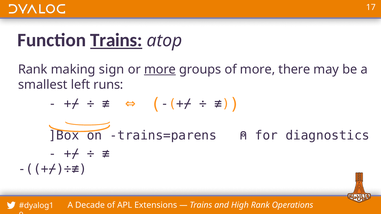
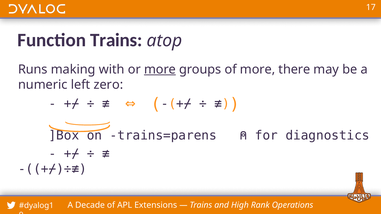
Trains at (116, 40) underline: present -> none
Rank at (33, 70): Rank -> Runs
sign: sign -> with
smallest: smallest -> numeric
runs: runs -> zero
